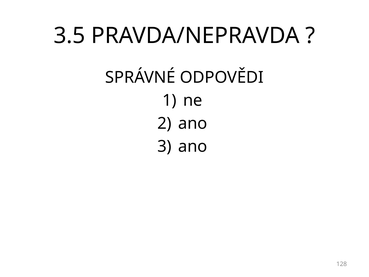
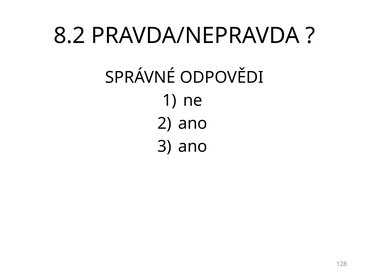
3.5: 3.5 -> 8.2
